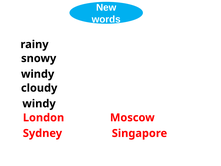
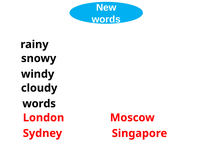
windy at (39, 103): windy -> words
